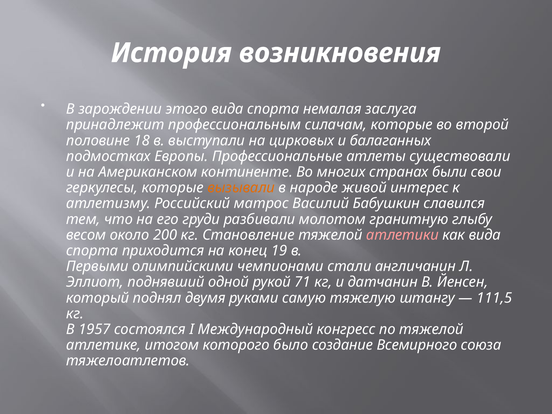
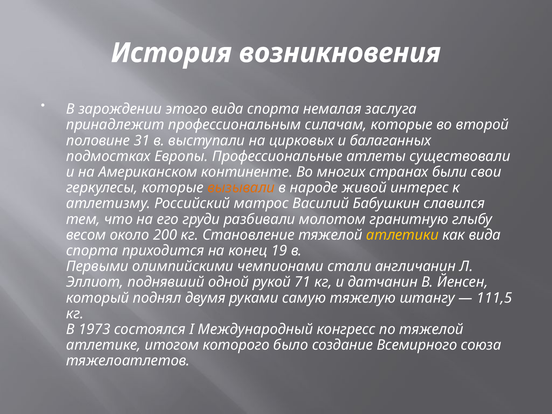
18: 18 -> 31
атлетики colour: pink -> yellow
1957: 1957 -> 1973
